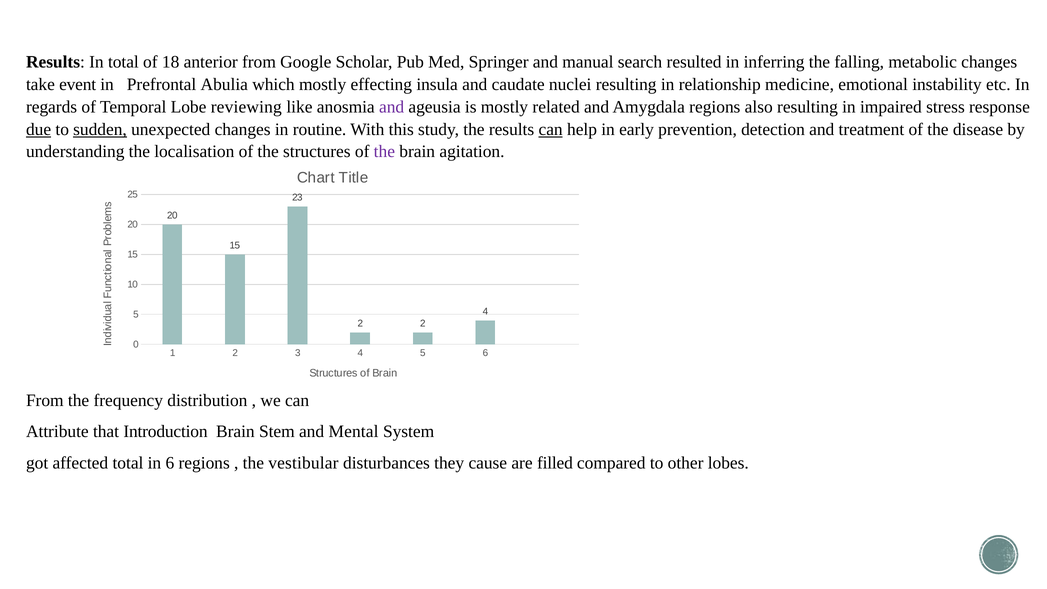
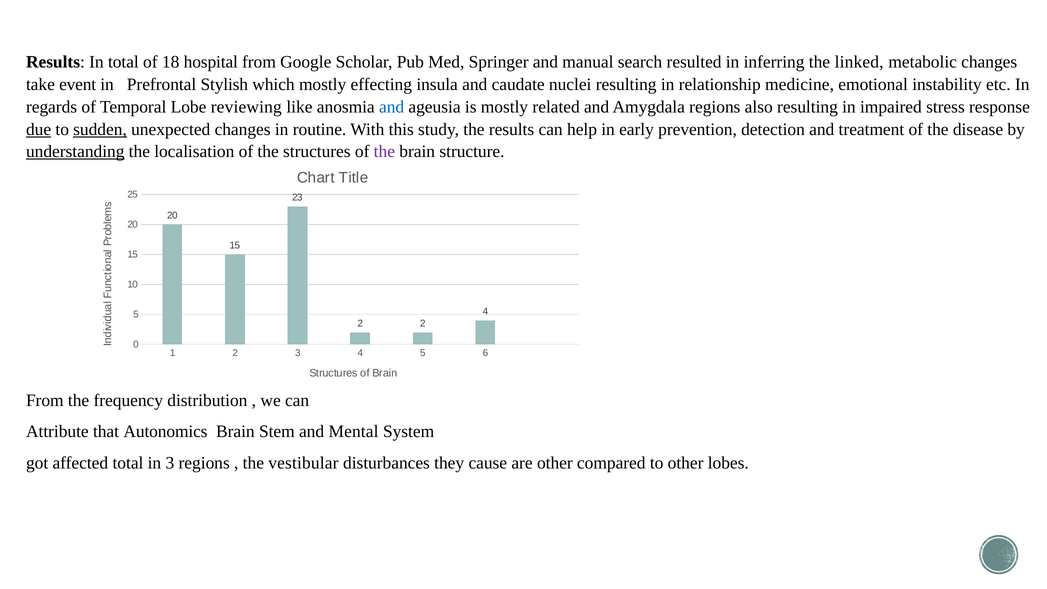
anterior: anterior -> hospital
falling: falling -> linked
Abulia: Abulia -> Stylish
and at (392, 107) colour: purple -> blue
can at (551, 129) underline: present -> none
understanding underline: none -> present
agitation: agitation -> structure
Introduction: Introduction -> Autonomics
in 6: 6 -> 3
are filled: filled -> other
